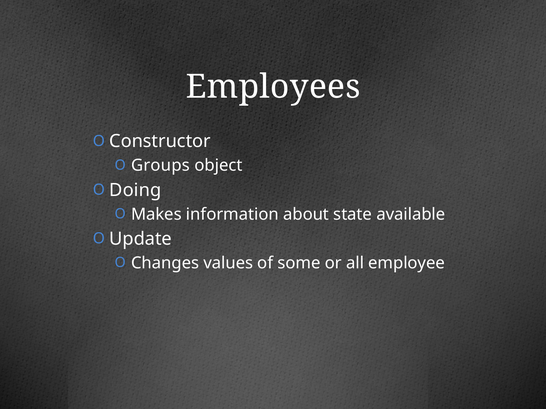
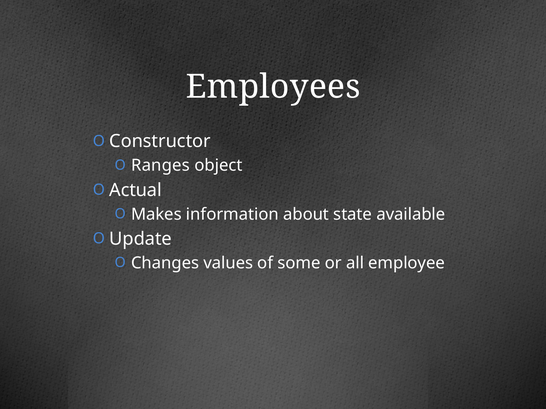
Groups: Groups -> Ranges
Doing: Doing -> Actual
